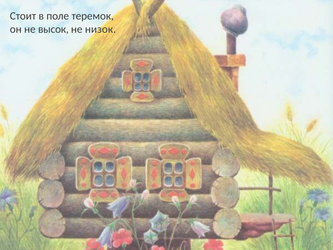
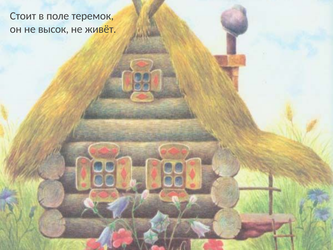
низок: низок -> живёт
